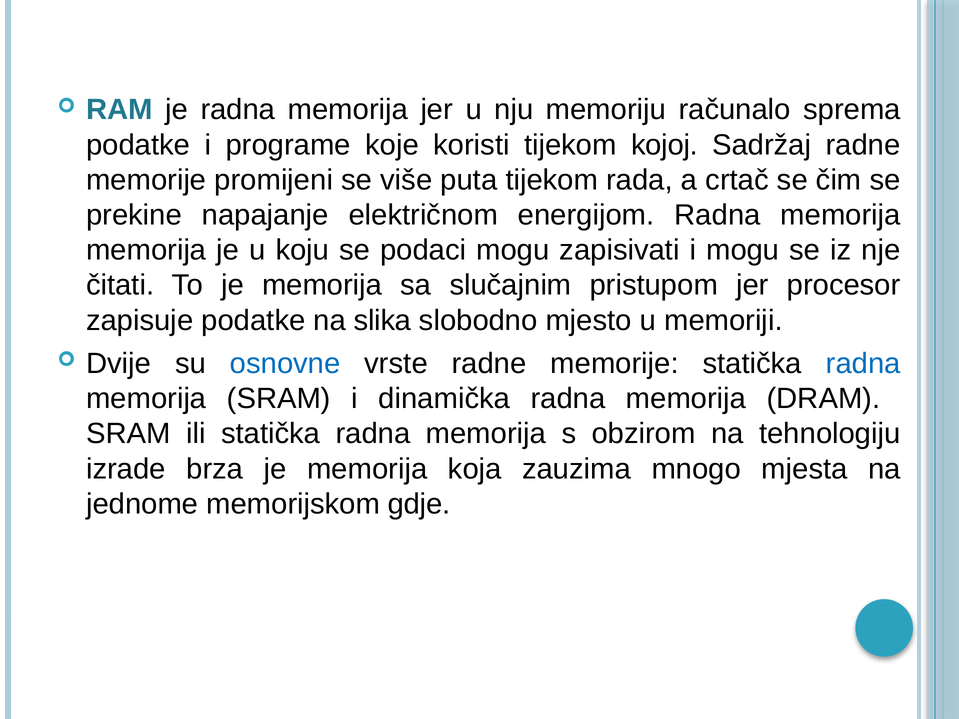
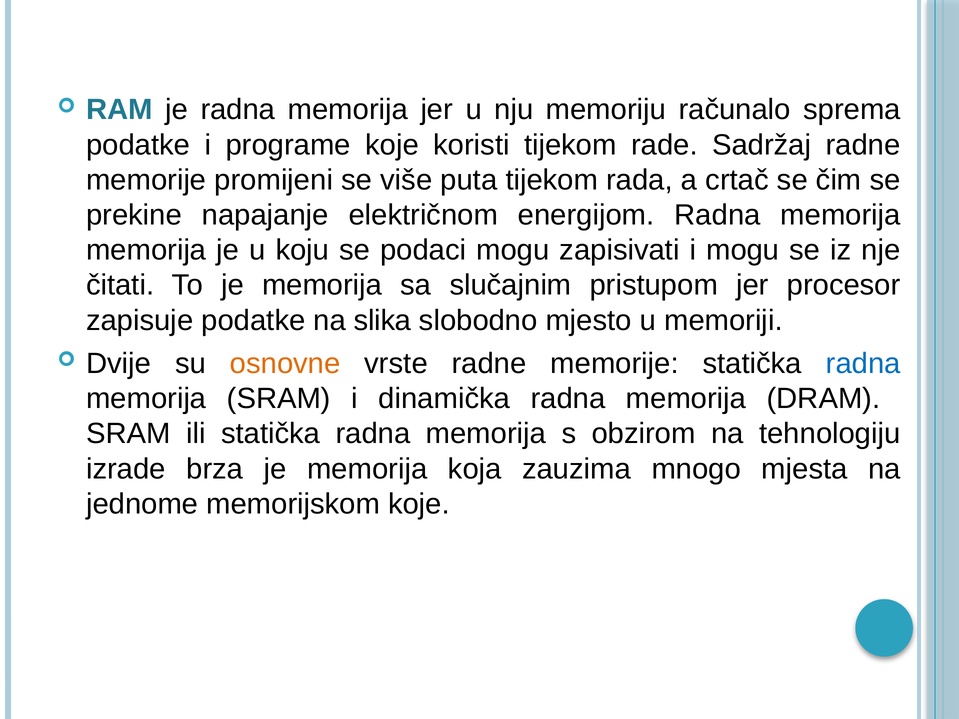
kojoj: kojoj -> rade
osnovne colour: blue -> orange
memorijskom gdje: gdje -> koje
